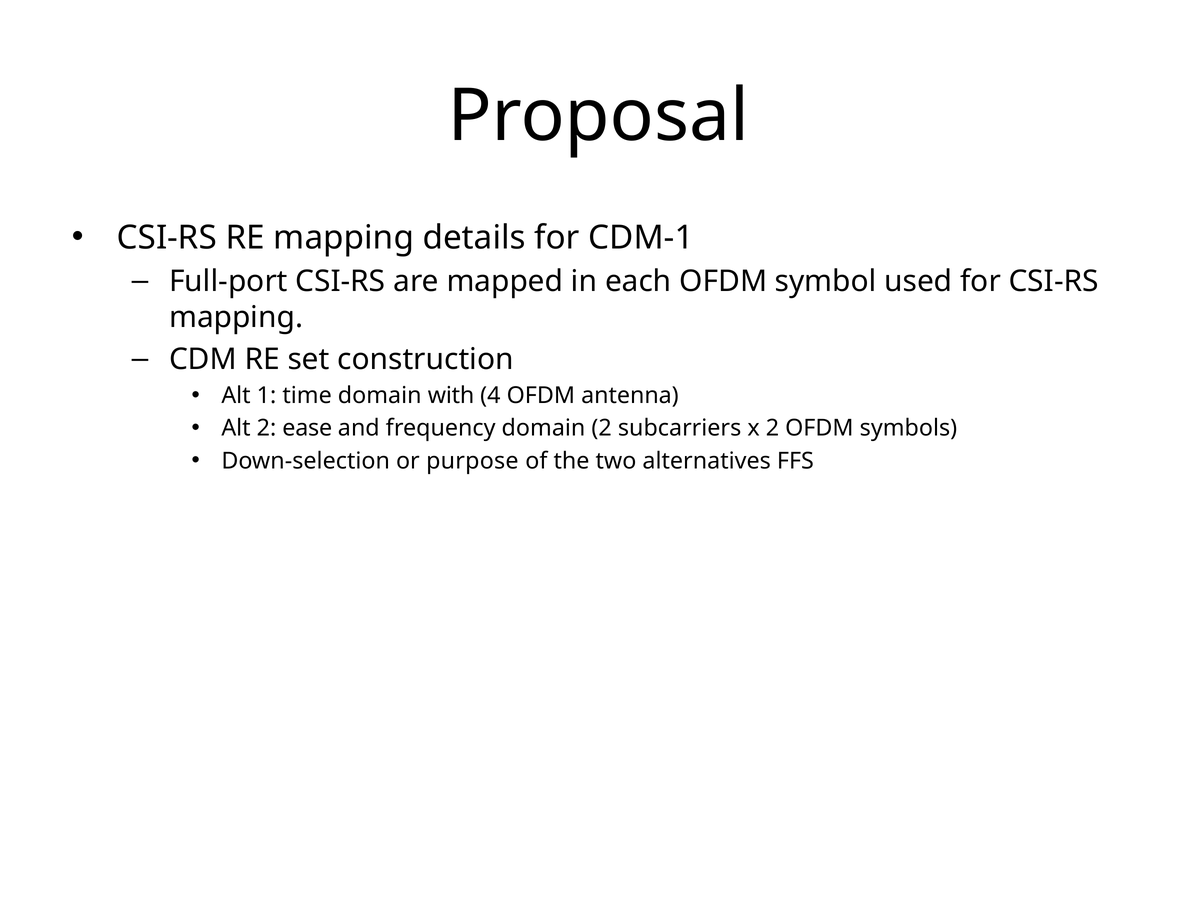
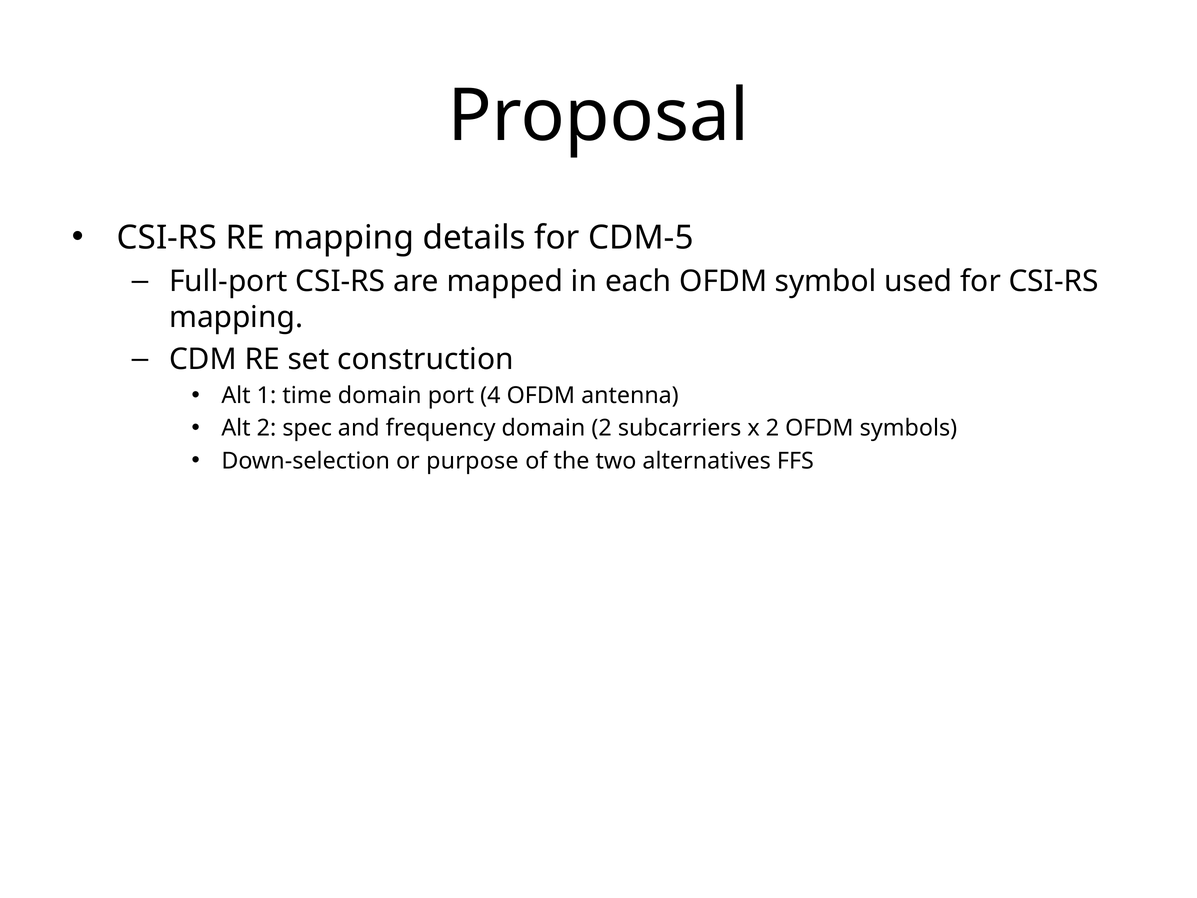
CDM-1: CDM-1 -> CDM-5
with: with -> port
ease: ease -> spec
